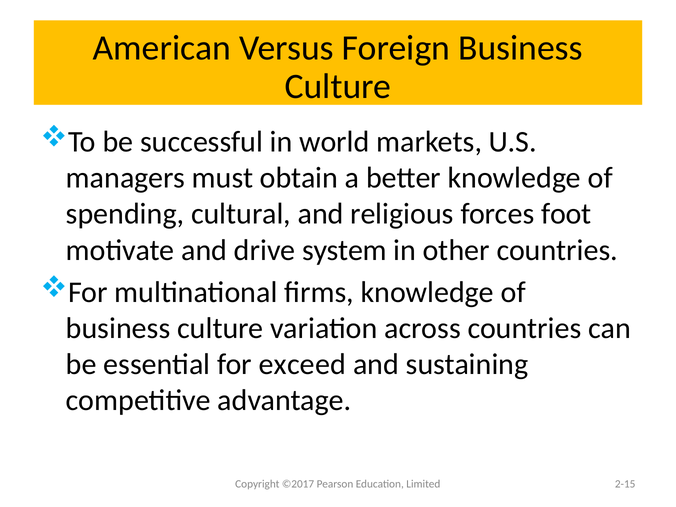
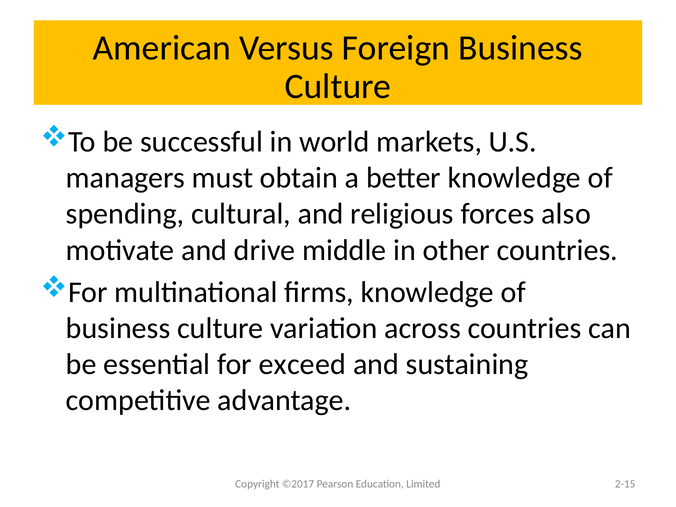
foot: foot -> also
system: system -> middle
